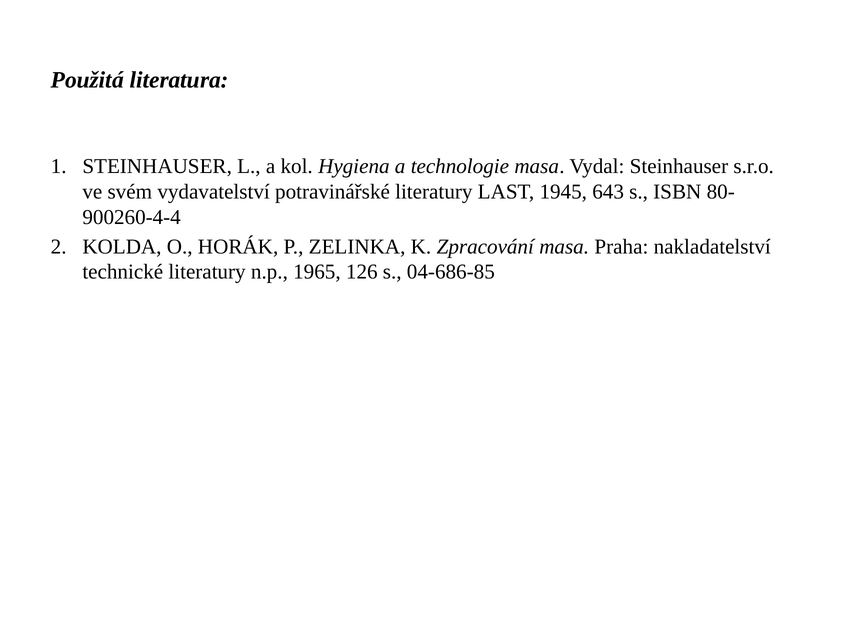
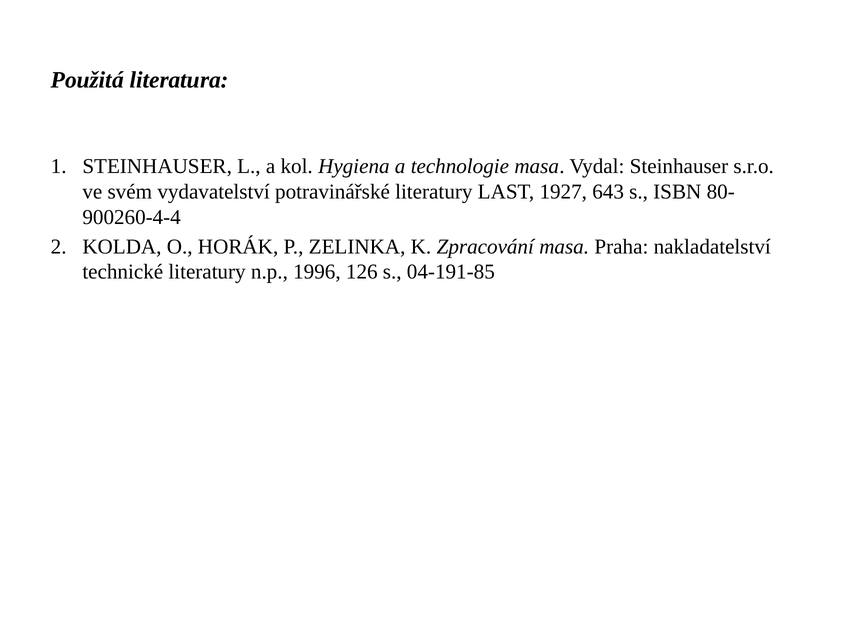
1945: 1945 -> 1927
1965: 1965 -> 1996
04-686-85: 04-686-85 -> 04-191-85
